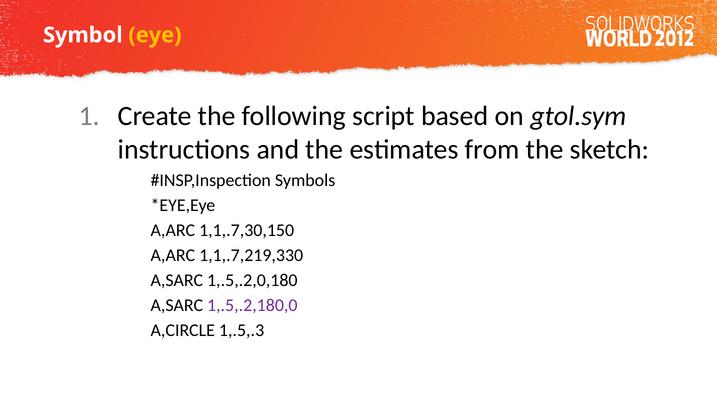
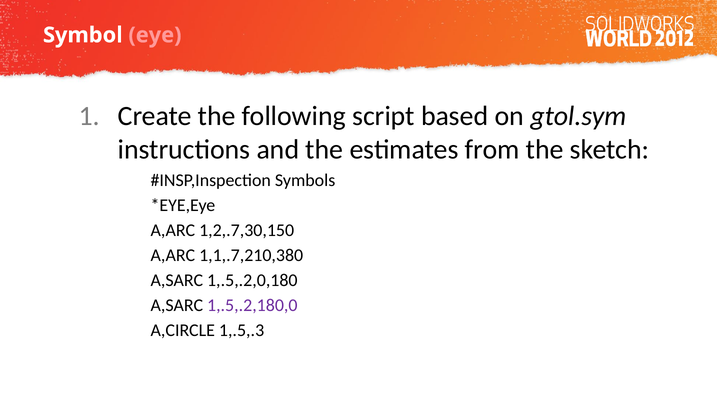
eye colour: yellow -> pink
1,1,.7,30,150: 1,1,.7,30,150 -> 1,2,.7,30,150
1,1,.7,219,330: 1,1,.7,219,330 -> 1,1,.7,210,380
